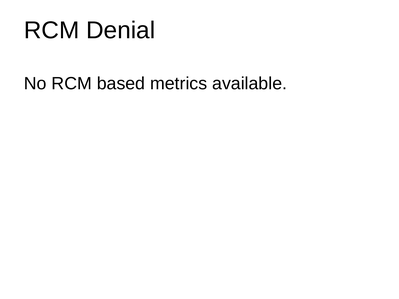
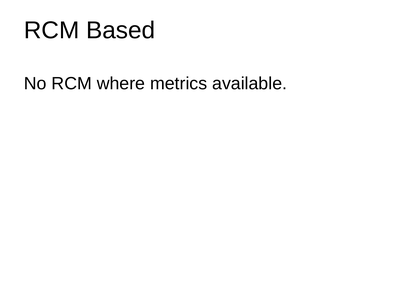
Denial: Denial -> Based
based: based -> where
